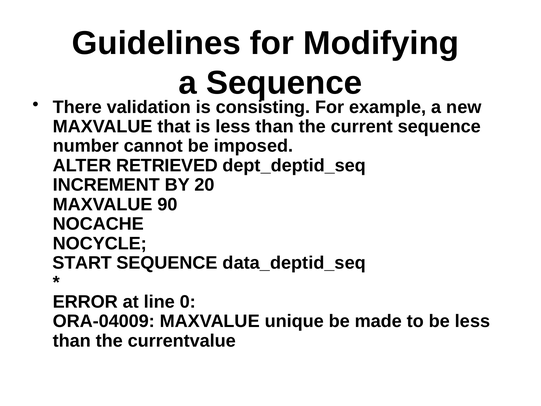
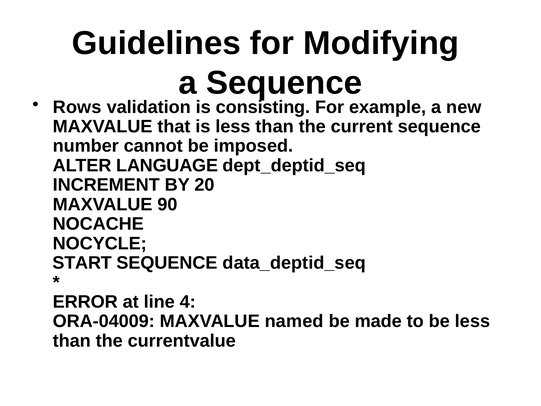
There: There -> Rows
RETRIEVED: RETRIEVED -> LANGUAGE
0: 0 -> 4
unique: unique -> named
